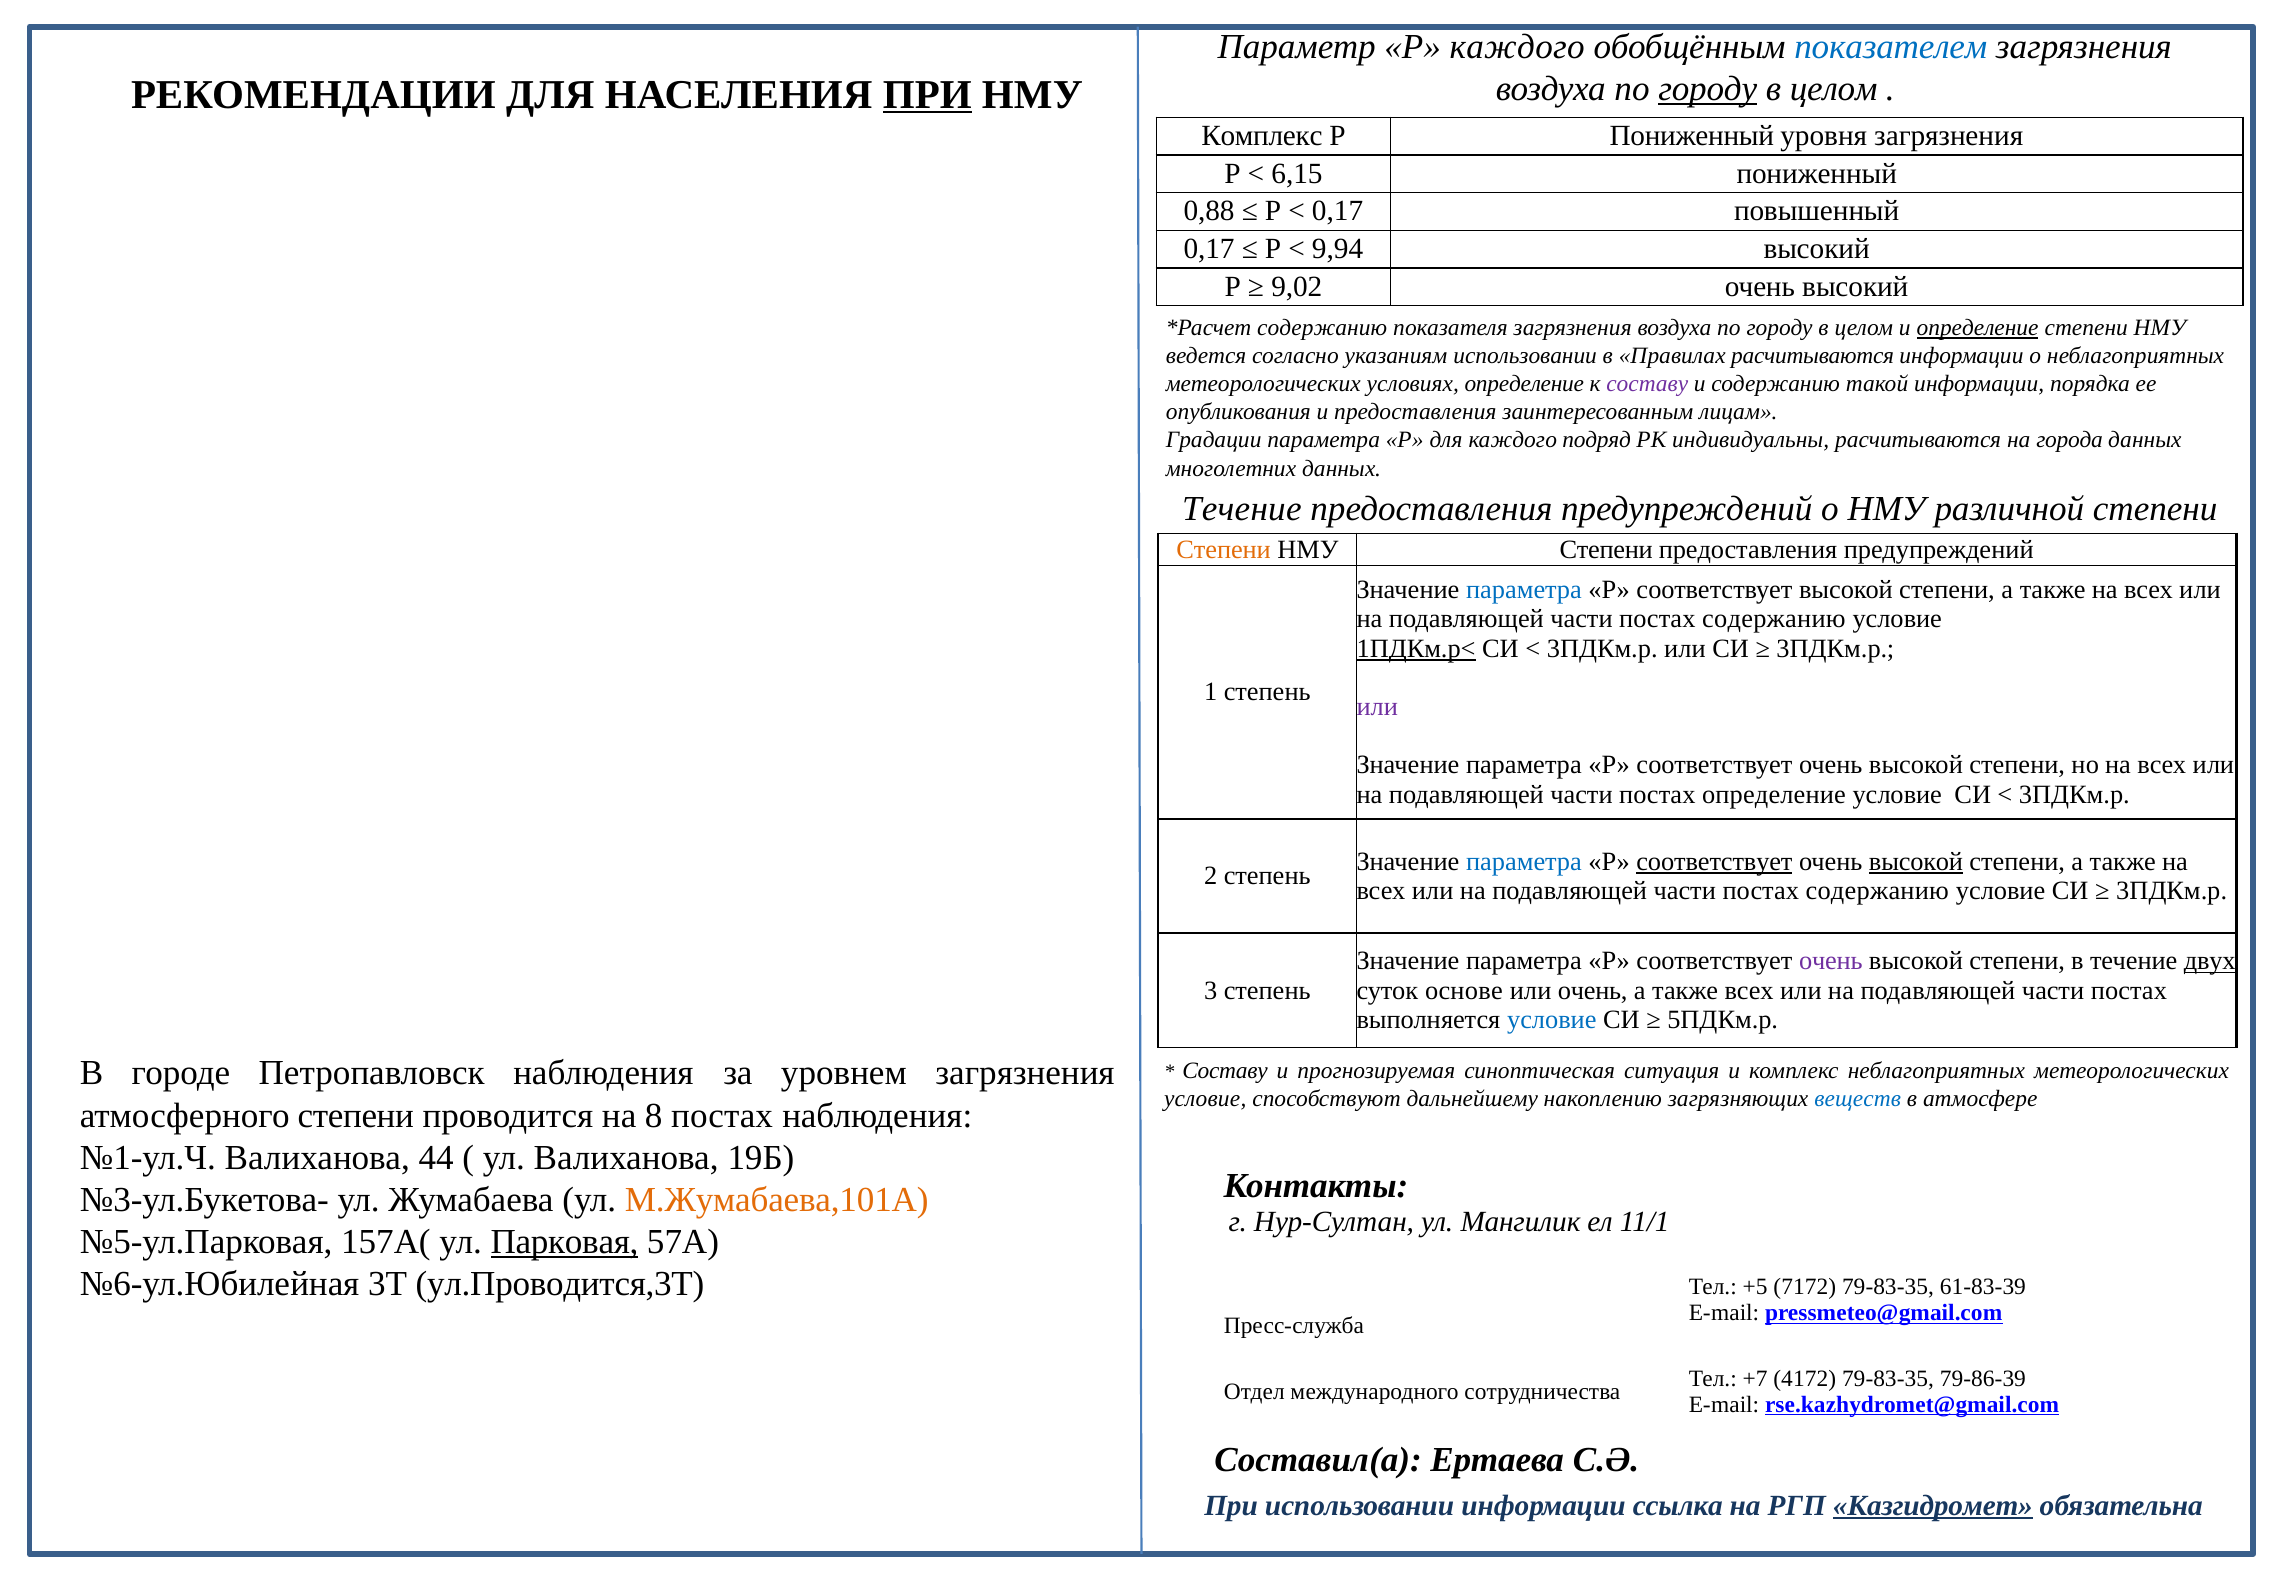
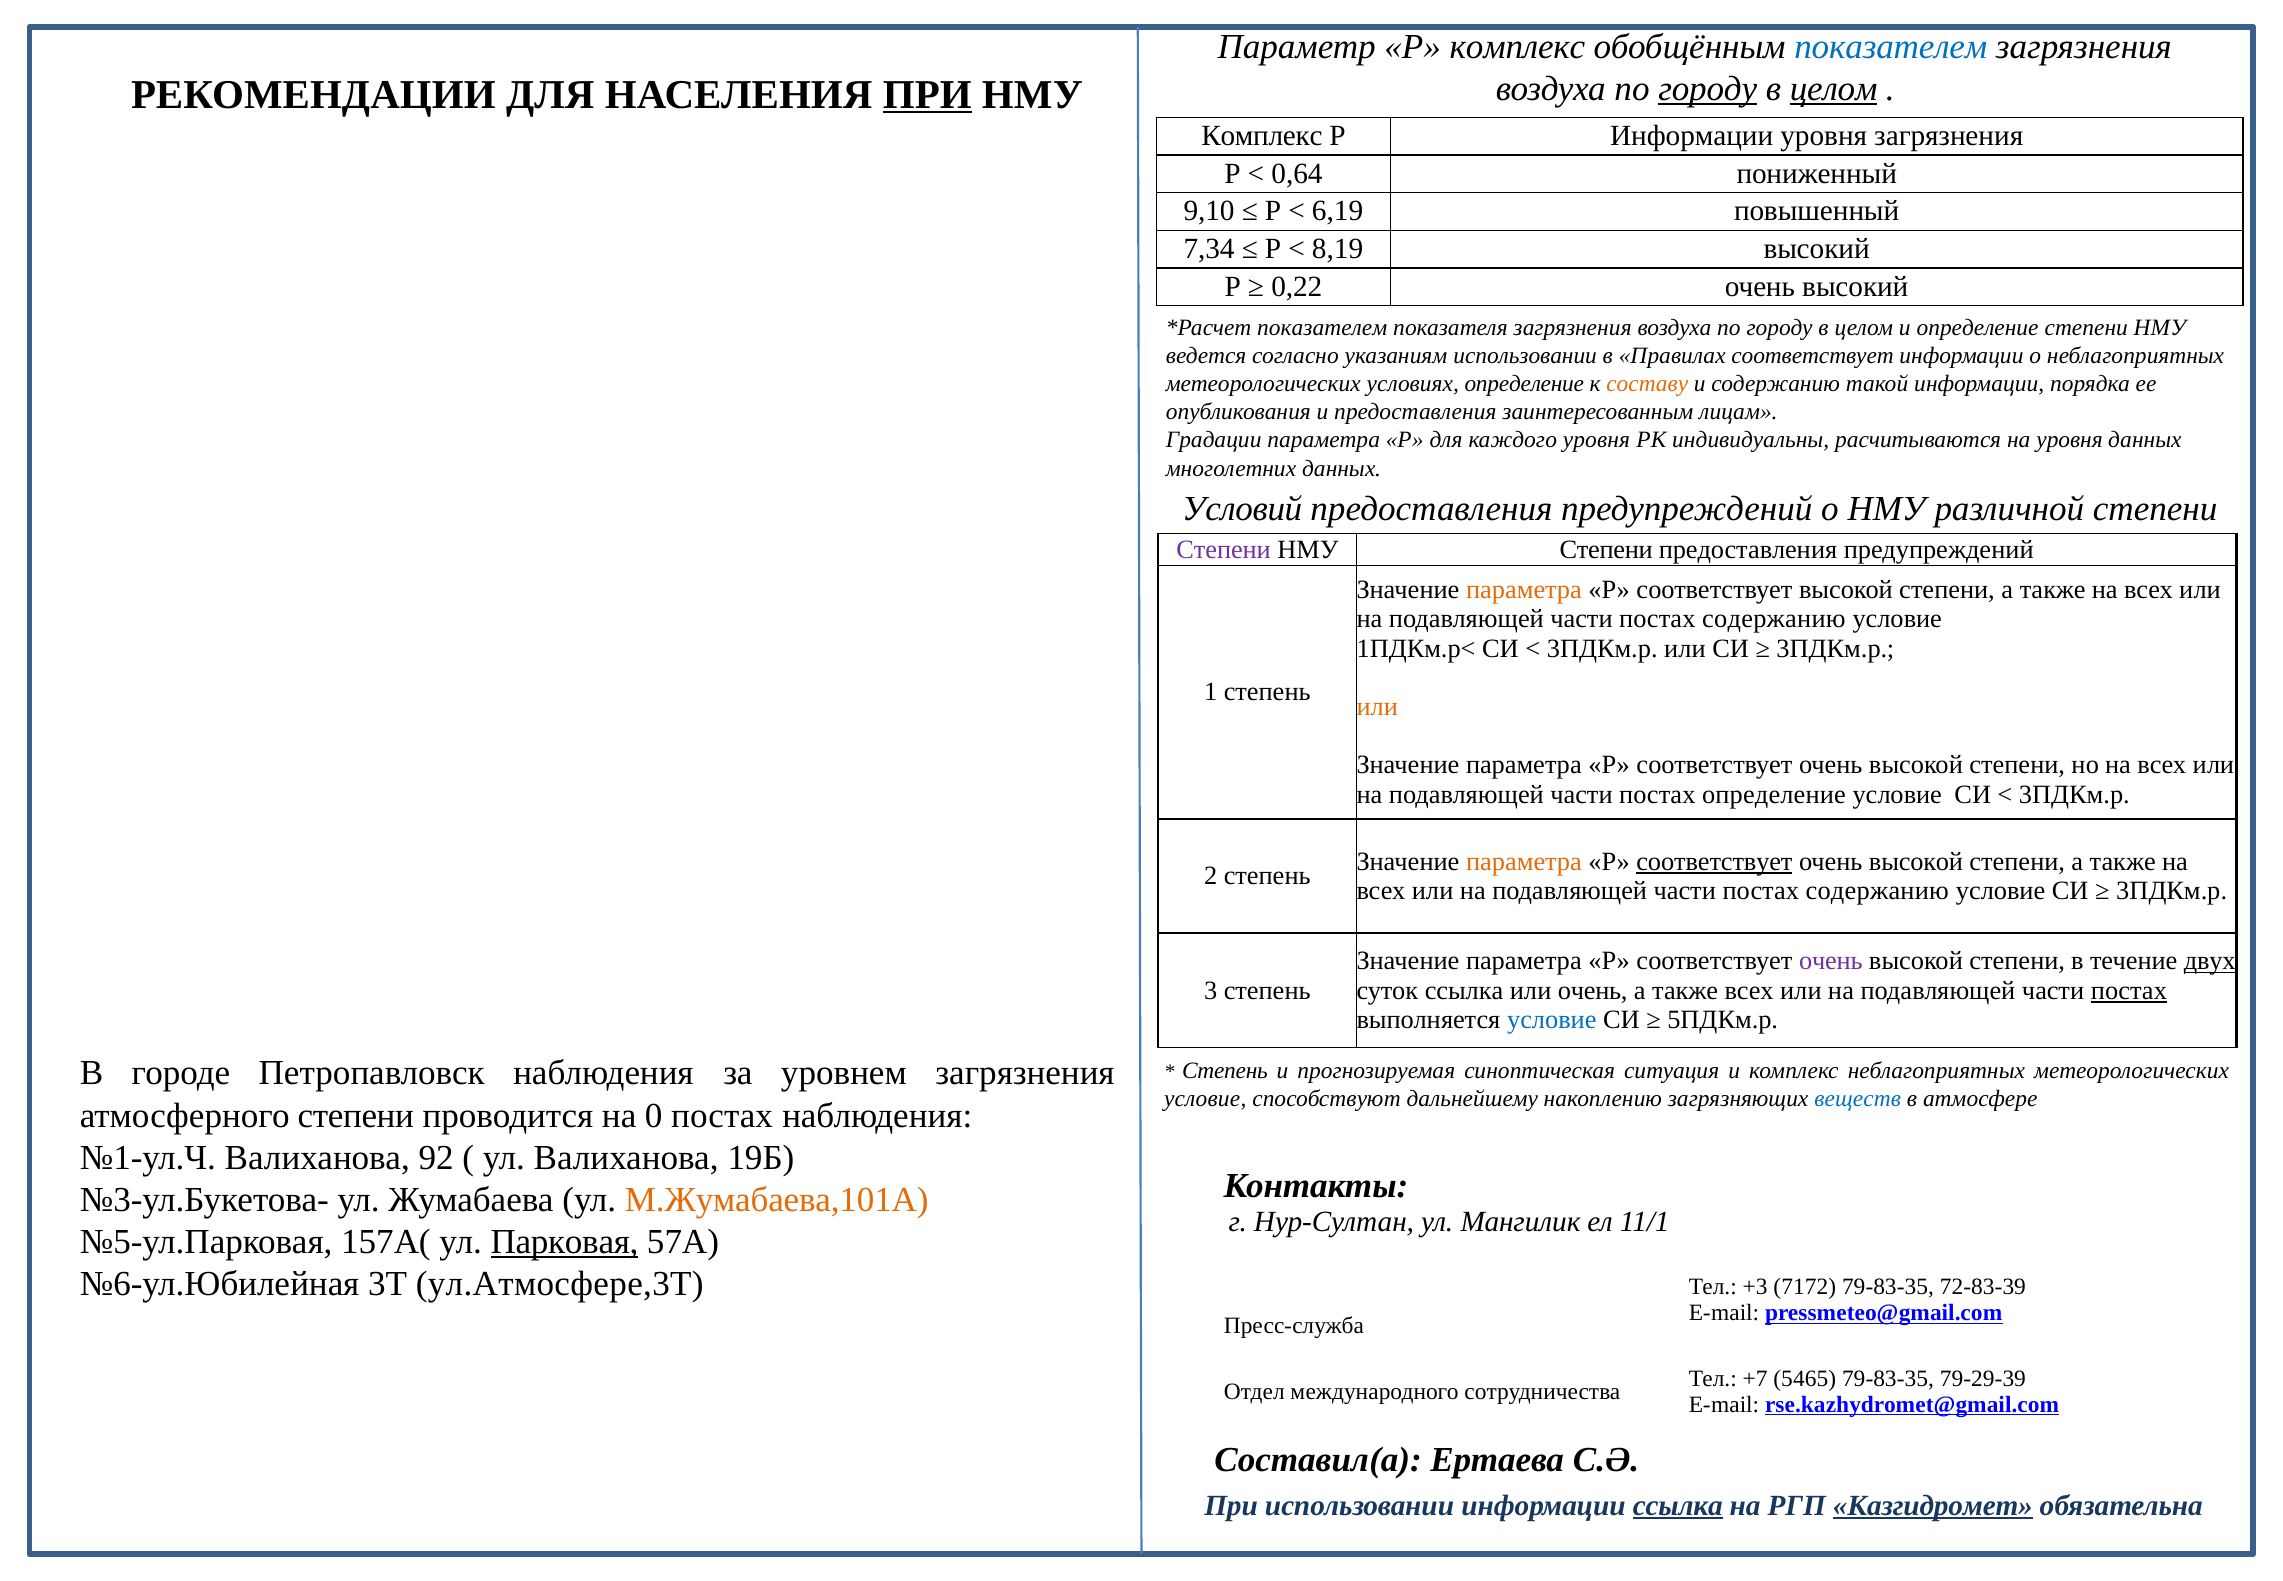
Р каждого: каждого -> комплекс
целом at (1834, 89) underline: none -> present
Р Пониженный: Пониженный -> Информации
6,15: 6,15 -> 0,64
0,88: 0,88 -> 9,10
0,17 at (1338, 211): 0,17 -> 6,19
0,17 at (1209, 249): 0,17 -> 7,34
9,94: 9,94 -> 8,19
9,02: 9,02 -> 0,22
содержанию at (1322, 328): содержанию -> показателем
определение at (1978, 328) underline: present -> none
Правилах расчитываются: расчитываются -> соответствует
составу at (1647, 384) colour: purple -> orange
каждого подряд: подряд -> уровня
на города: города -> уровня
Течение at (1242, 509): Течение -> Условий
Степени at (1224, 549) colour: orange -> purple
параметра at (1524, 590) colour: blue -> orange
1ПДКм.р< underline: present -> none
или at (1377, 707) colour: purple -> orange
параметра at (1524, 861) colour: blue -> orange
высокой at (1916, 861) underline: present -> none
суток основе: основе -> ссылка
постах at (2129, 990) underline: none -> present
Составу at (1225, 1070): Составу -> Степень
8: 8 -> 0
44: 44 -> 92
ул.Проводится,3Т: ул.Проводится,3Т -> ул.Атмосфере,3Т
+5: +5 -> +3
61-83-39: 61-83-39 -> 72-83-39
4172: 4172 -> 5465
79-86-39: 79-86-39 -> 79-29-39
ссылка at (1678, 1505) underline: none -> present
